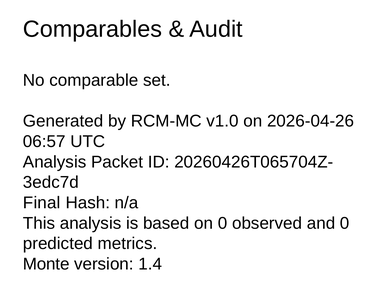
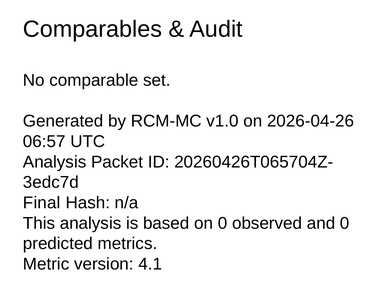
Monte: Monte -> Metric
1.4: 1.4 -> 4.1
